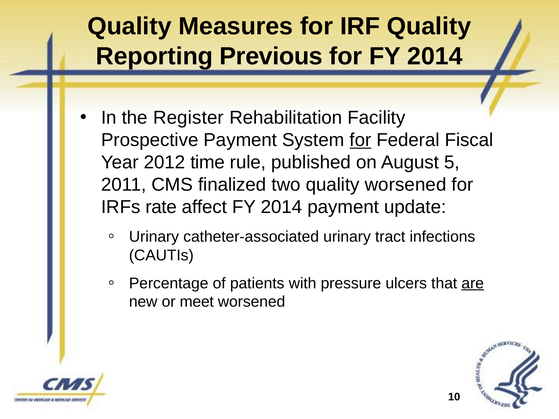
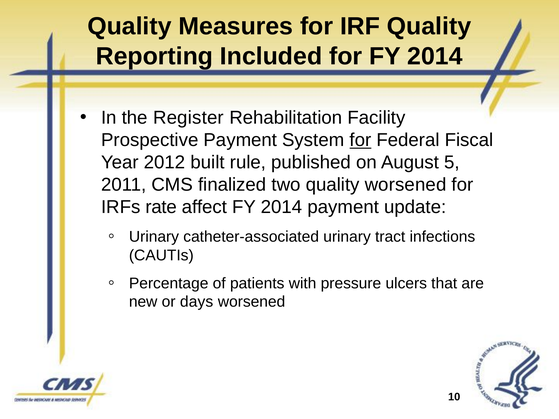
Previous: Previous -> Included
time: time -> built
are underline: present -> none
meet: meet -> days
